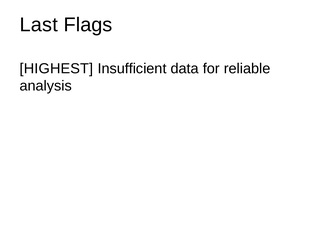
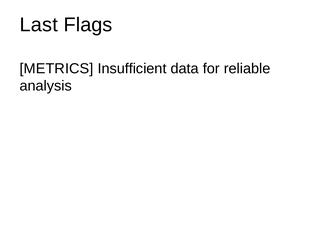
HIGHEST: HIGHEST -> METRICS
